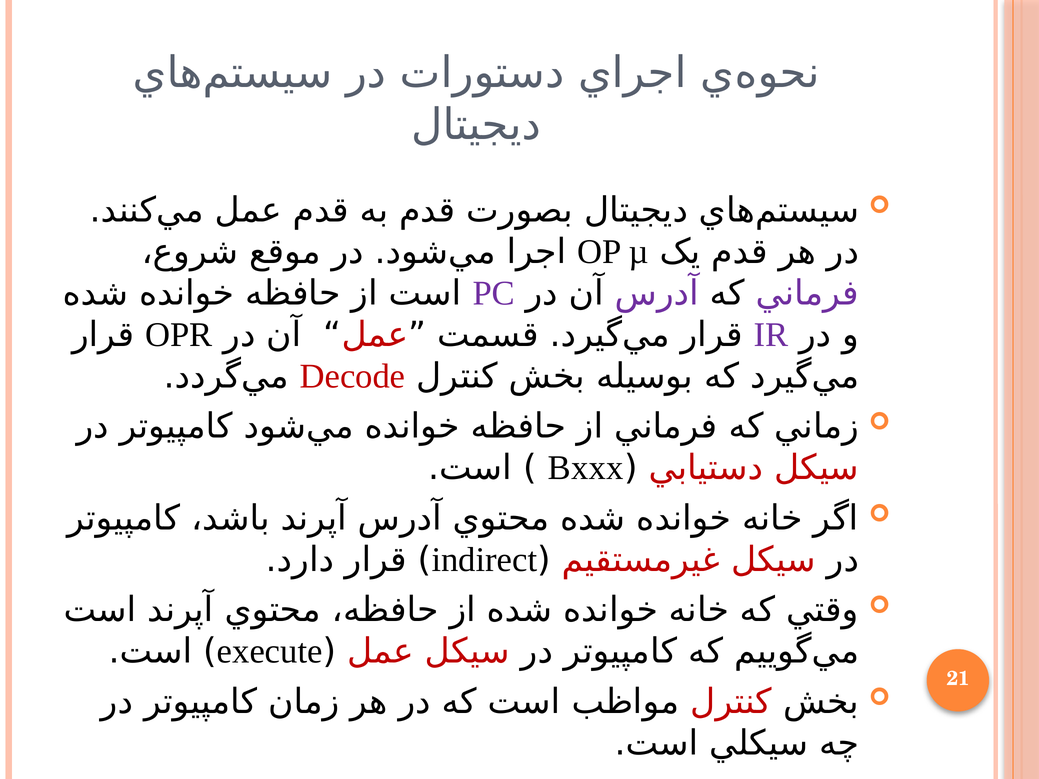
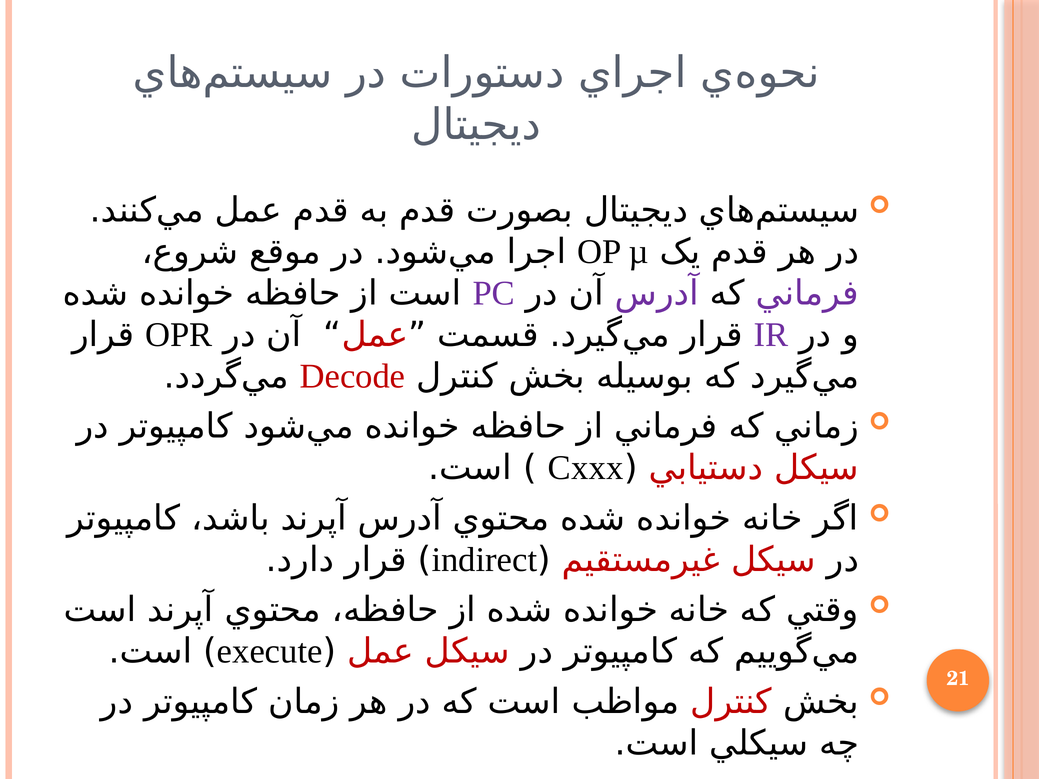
Bxxx: Bxxx -> Cxxx
